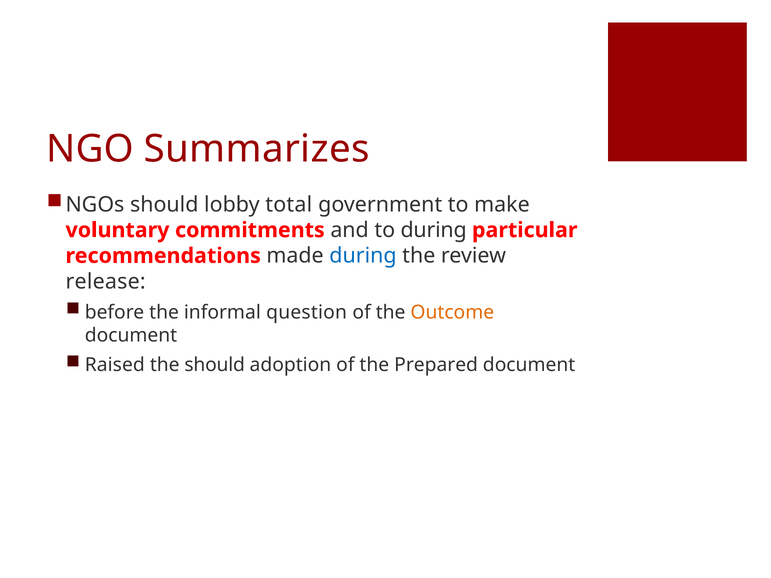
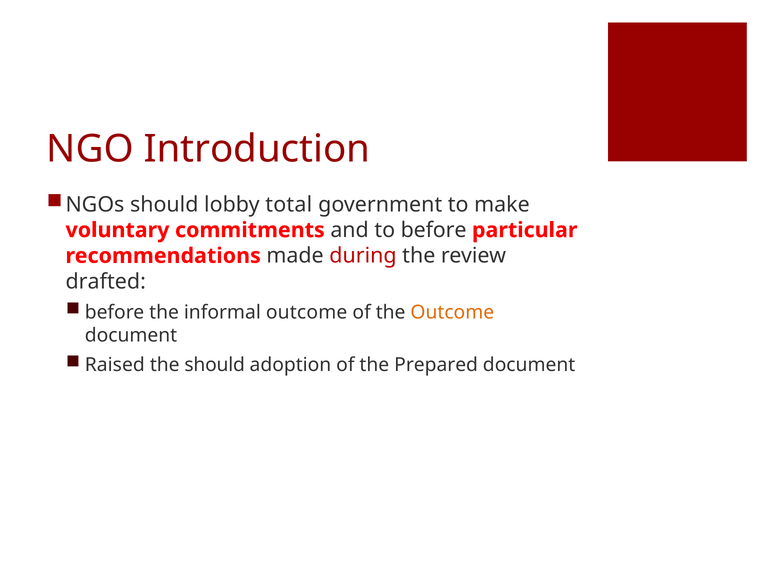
Summarizes: Summarizes -> Introduction
to during: during -> before
during at (363, 256) colour: blue -> red
release: release -> drafted
informal question: question -> outcome
